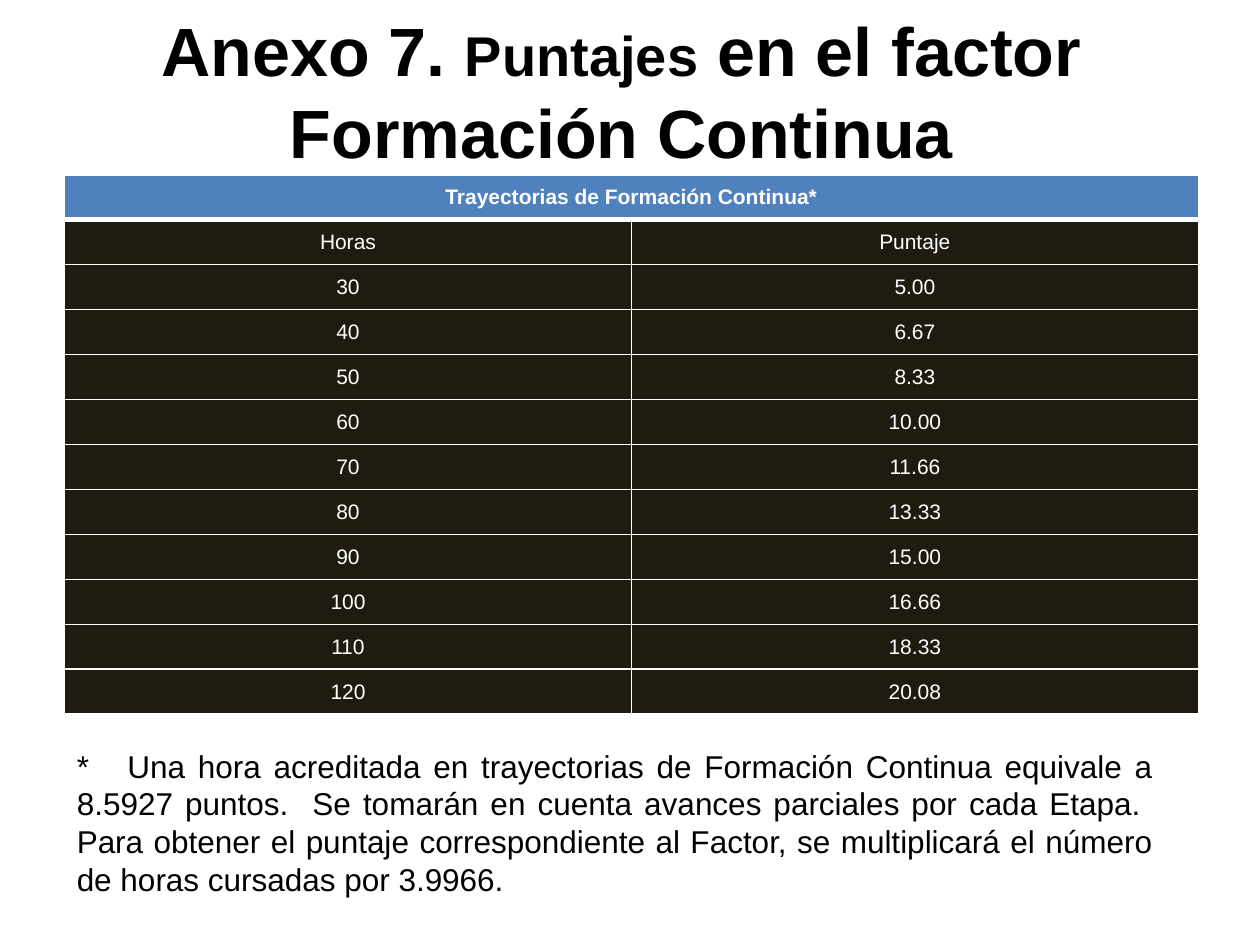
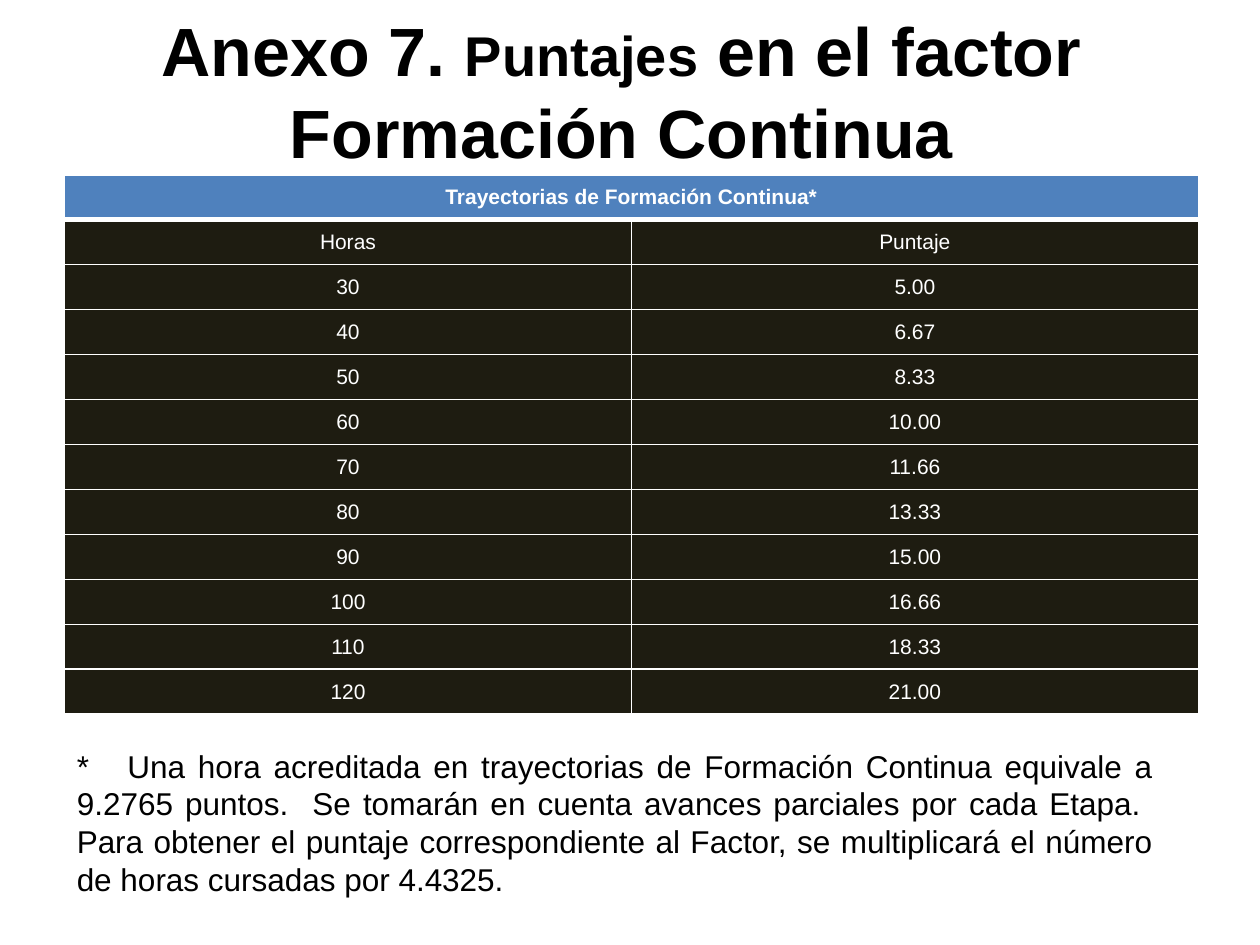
20.08: 20.08 -> 21.00
8.5927: 8.5927 -> 9.2765
3.9966: 3.9966 -> 4.4325
